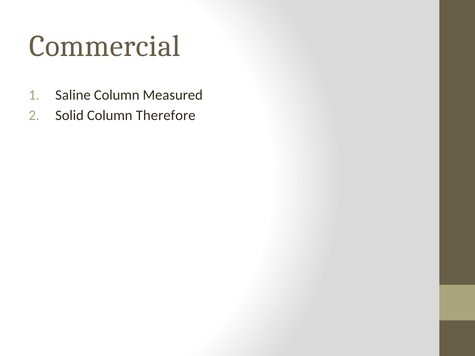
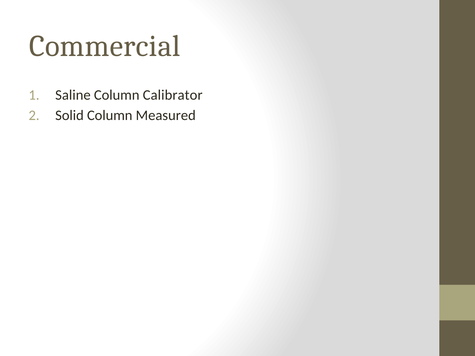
Measured: Measured -> Calibrator
Therefore: Therefore -> Measured
